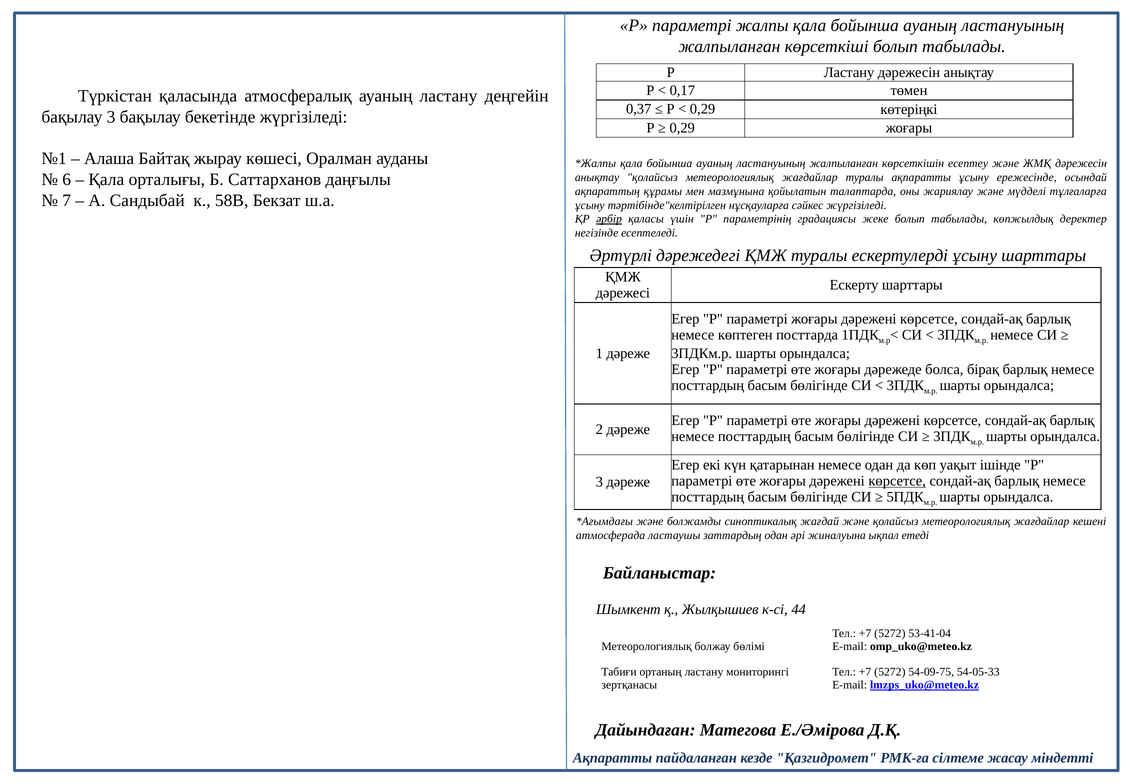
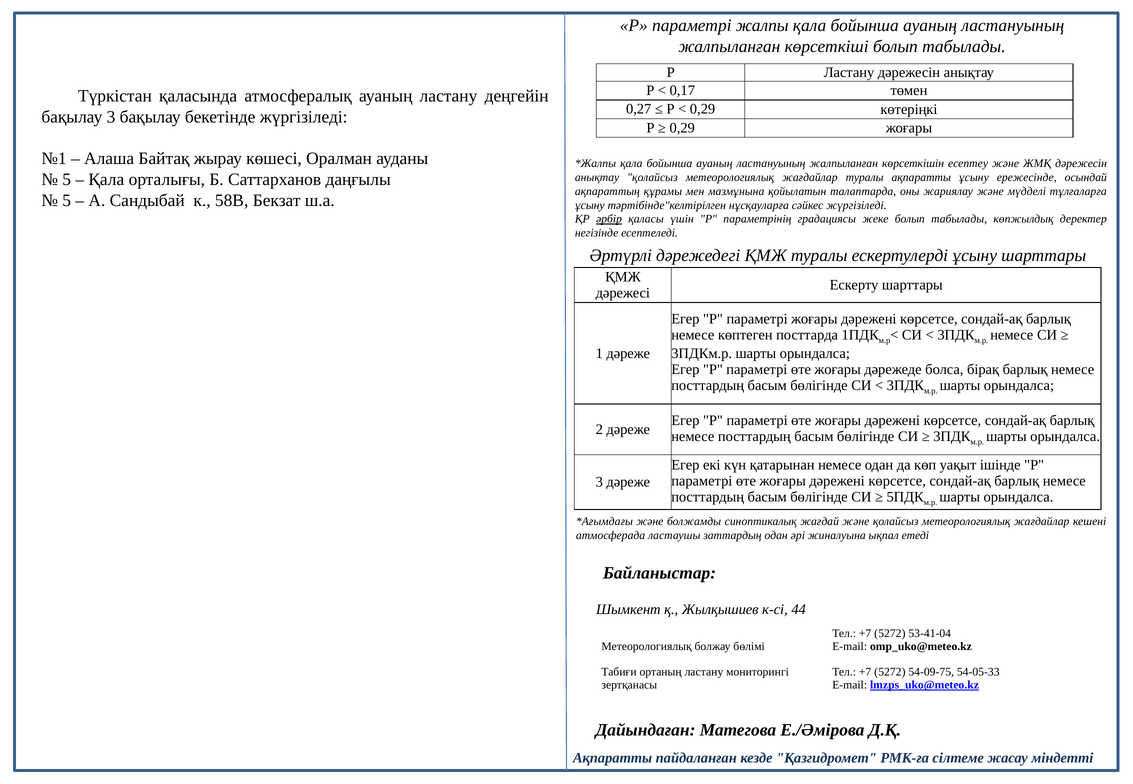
0,37: 0,37 -> 0,27
6 at (67, 180): 6 -> 5
7 at (67, 201): 7 -> 5
көрсетсе at (897, 481) underline: present -> none
